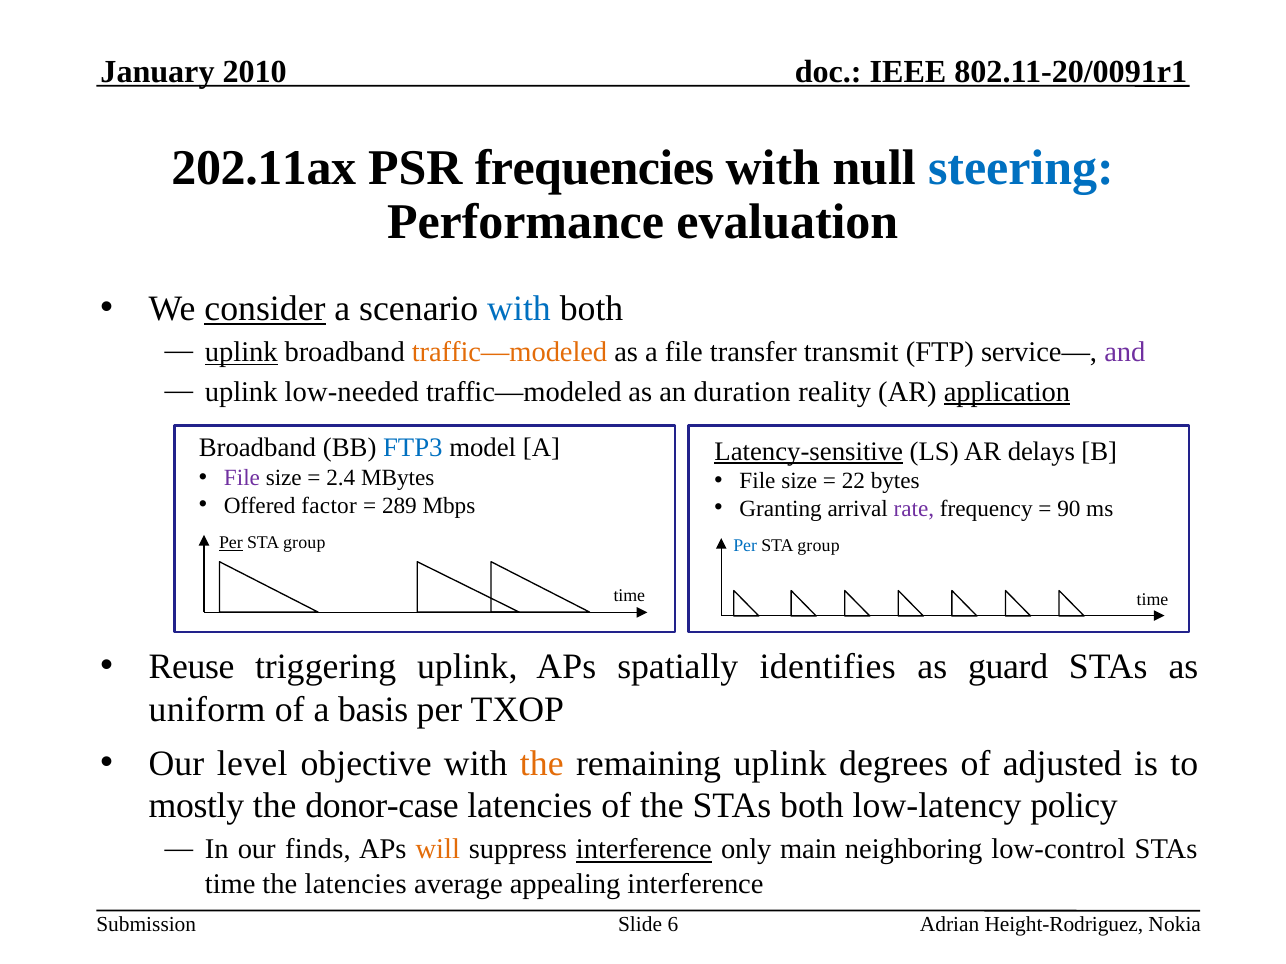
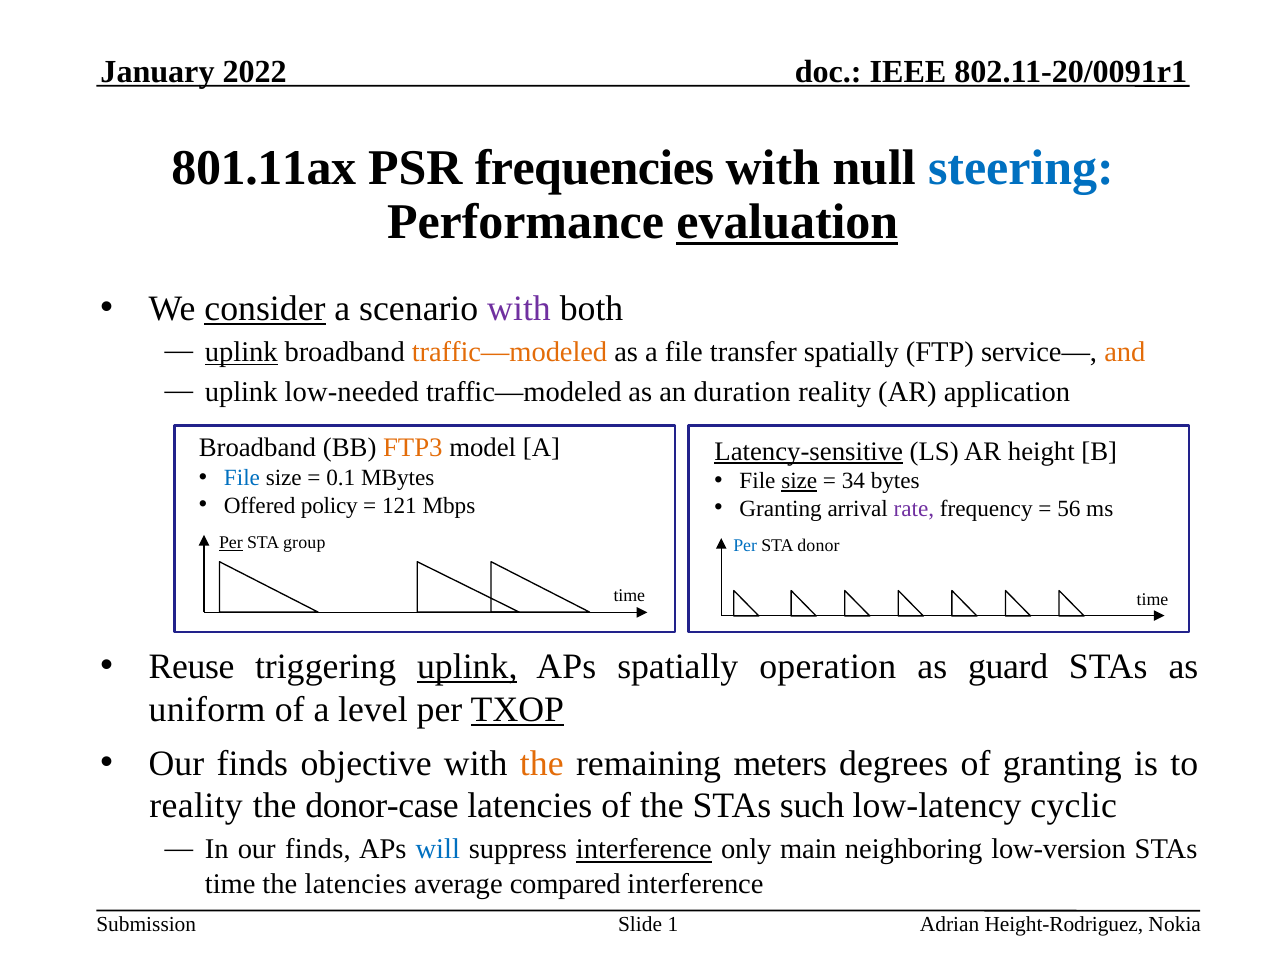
2010: 2010 -> 2022
202.11ax: 202.11ax -> 801.11ax
evaluation underline: none -> present
with at (519, 309) colour: blue -> purple
transfer transmit: transmit -> spatially
and colour: purple -> orange
application underline: present -> none
FTP3 colour: blue -> orange
delays: delays -> height
File at (242, 478) colour: purple -> blue
2.4: 2.4 -> 0.1
size at (799, 481) underline: none -> present
22: 22 -> 34
factor: factor -> policy
289: 289 -> 121
90: 90 -> 56
group at (818, 546): group -> donor
uplink at (467, 667) underline: none -> present
identifies: identifies -> operation
basis: basis -> level
TXOP underline: none -> present
level at (252, 764): level -> finds
remaining uplink: uplink -> meters
of adjusted: adjusted -> granting
mostly at (196, 807): mostly -> reality
STAs both: both -> such
policy: policy -> cyclic
will colour: orange -> blue
low-control: low-control -> low-version
appealing: appealing -> compared
6: 6 -> 1
